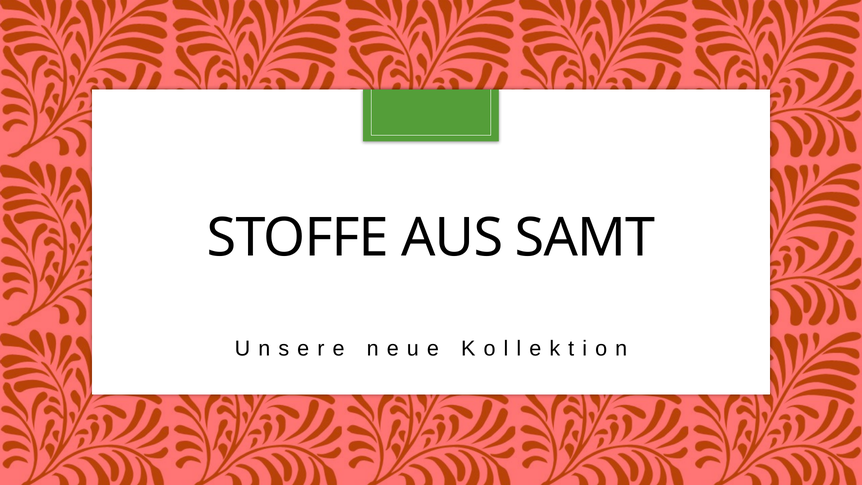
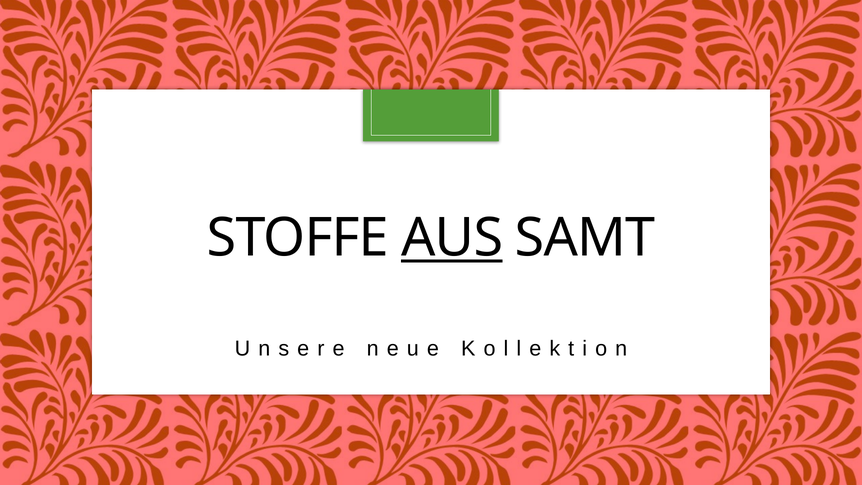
AUS underline: none -> present
